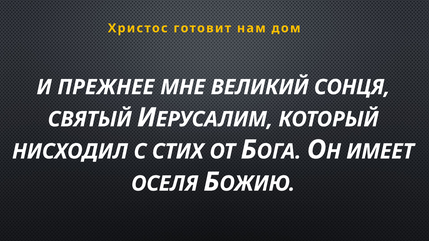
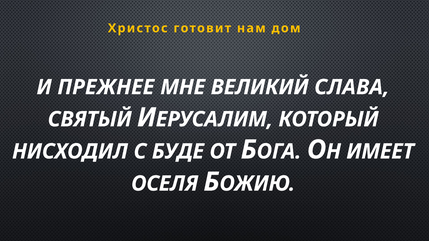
СОНЦЯ: СОНЦЯ -> СЛАВА
СТИХ: СТИХ -> БУДЕ
